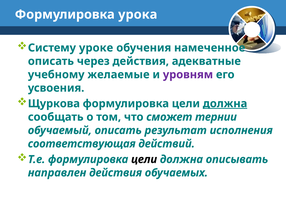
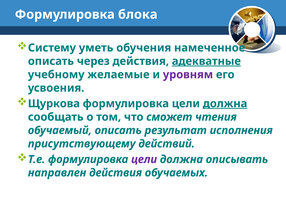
урока: урока -> блока
уроке: уроке -> уметь
адекватные underline: none -> present
тернии: тернии -> чтения
соответствующая: соответствующая -> присутствующему
цели at (144, 159) colour: black -> purple
